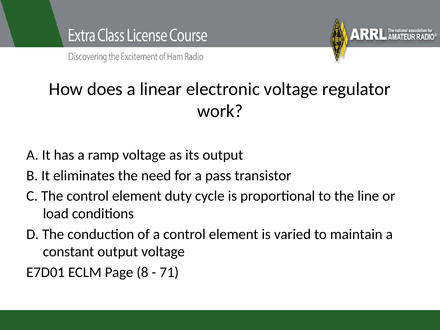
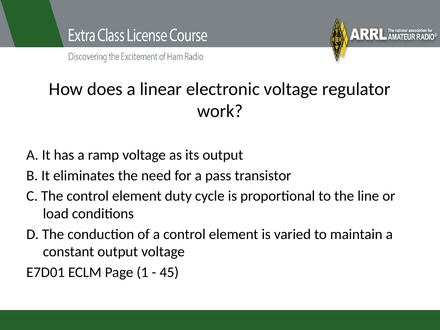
8: 8 -> 1
71: 71 -> 45
